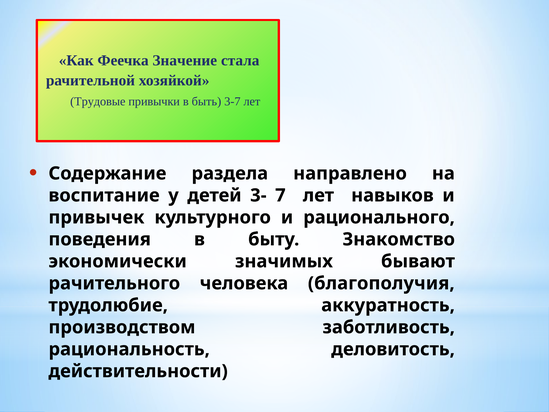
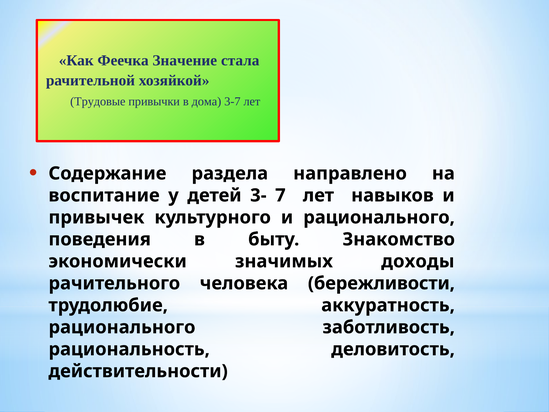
быть: быть -> дома
бывают: бывают -> доходы
благополучия: благополучия -> бережливости
производством at (122, 327): производством -> рационального
